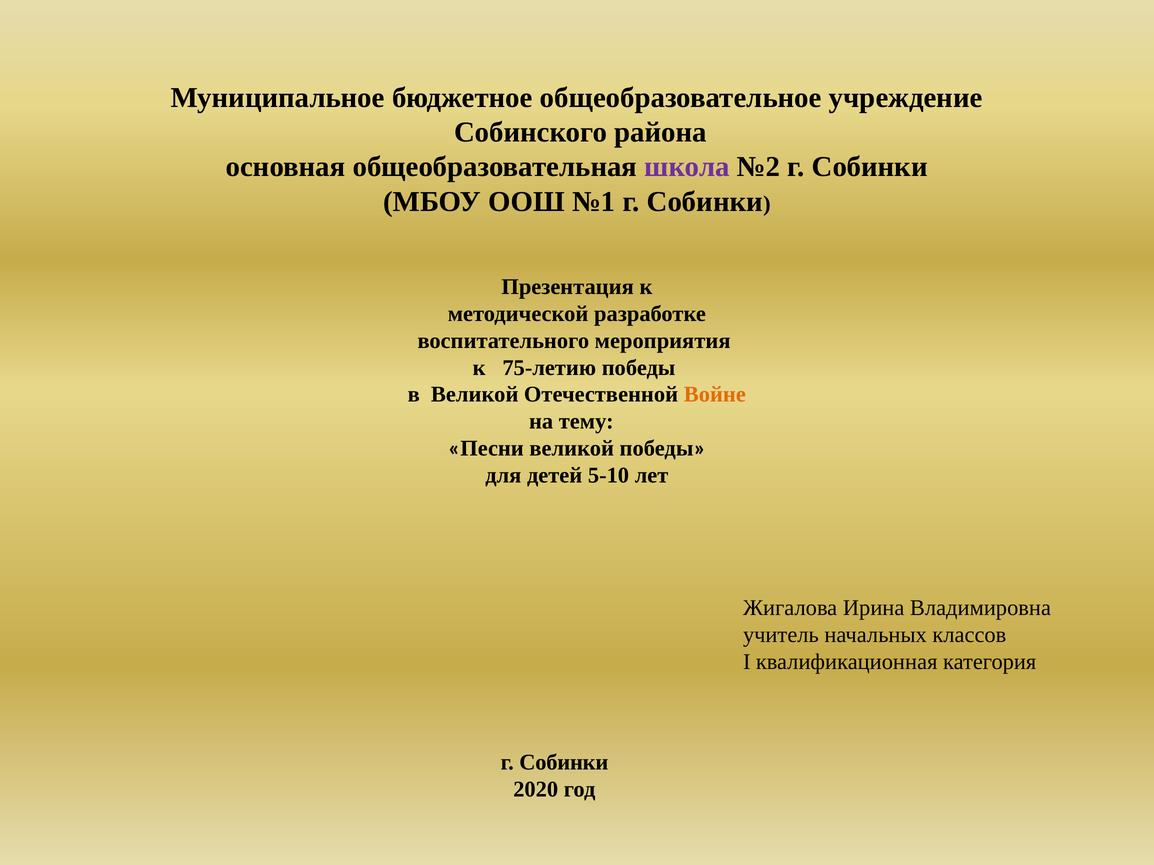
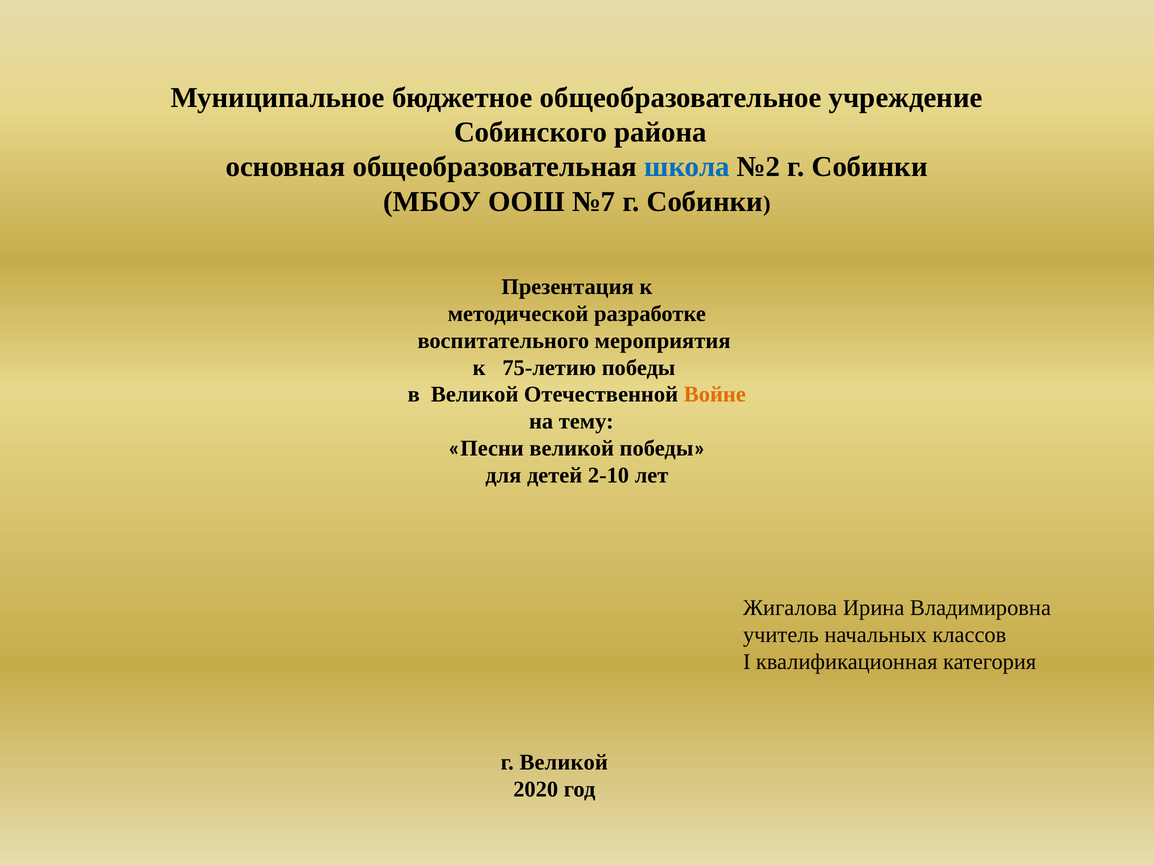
школа colour: purple -> blue
№1: №1 -> №7
5-10: 5-10 -> 2-10
Собинки at (564, 763): Собинки -> Великой
